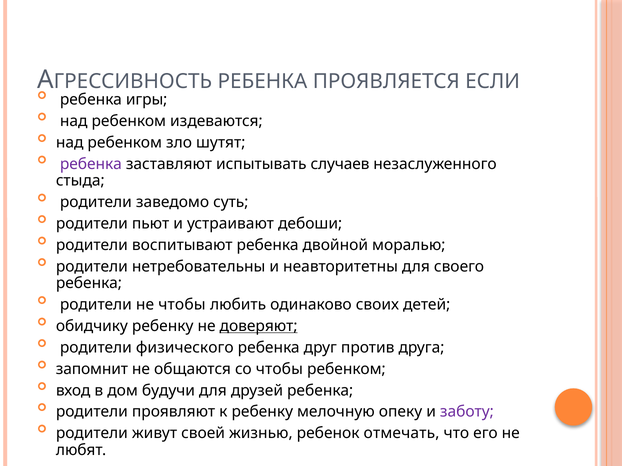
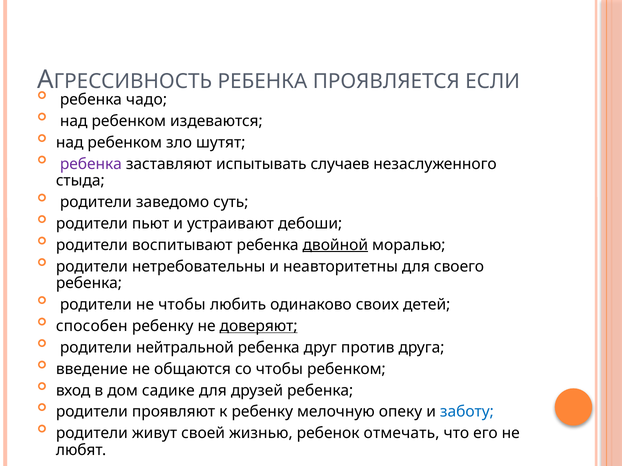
игры: игры -> чадо
двойной underline: none -> present
обидчику: обидчику -> способен
физического: физического -> нейтральной
запомнит: запомнит -> введение
будучи: будучи -> садике
заботу colour: purple -> blue
